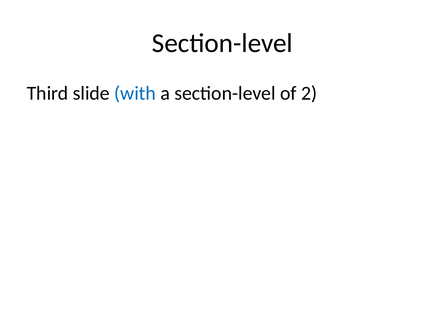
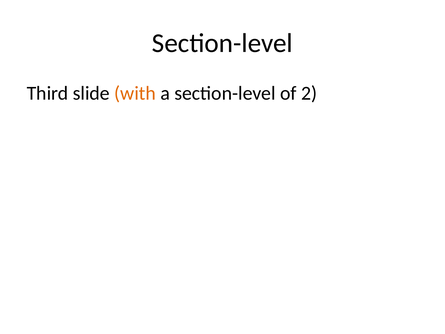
with colour: blue -> orange
